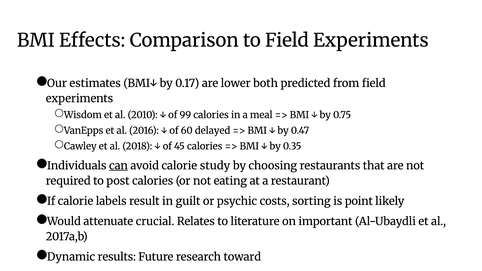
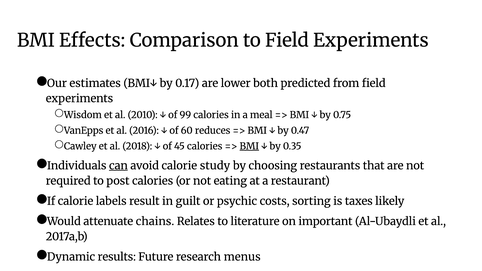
delayed: delayed -> reduces
BMI at (249, 146) underline: none -> present
point: point -> taxes
crucial: crucial -> chains
toward: toward -> menus
